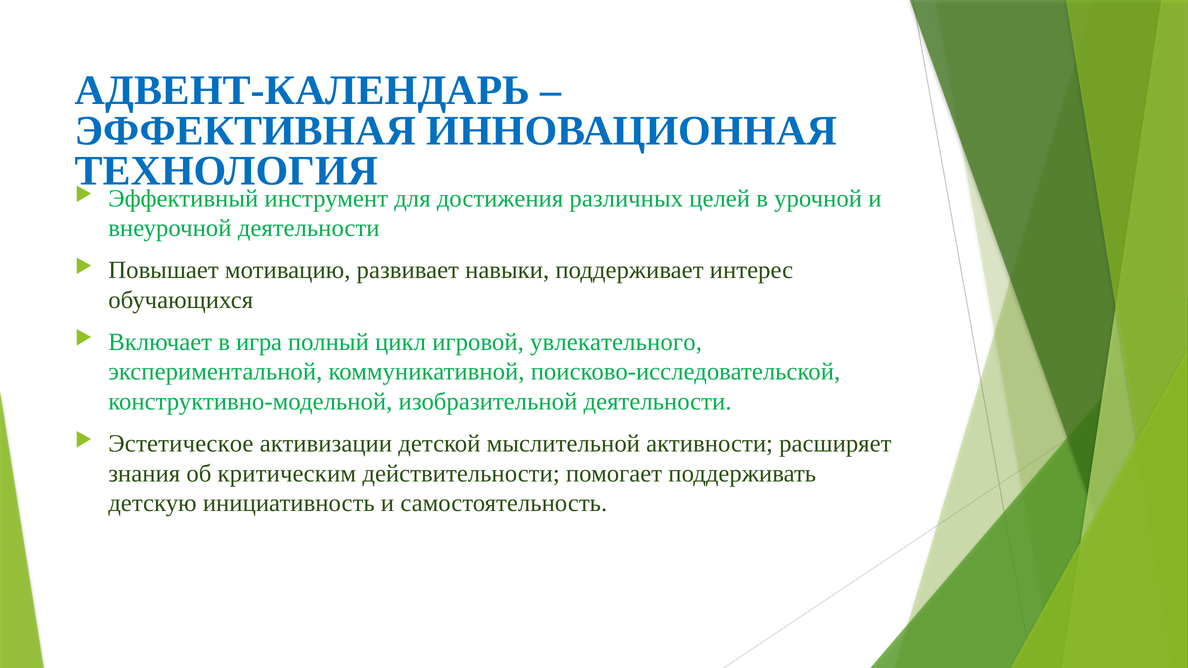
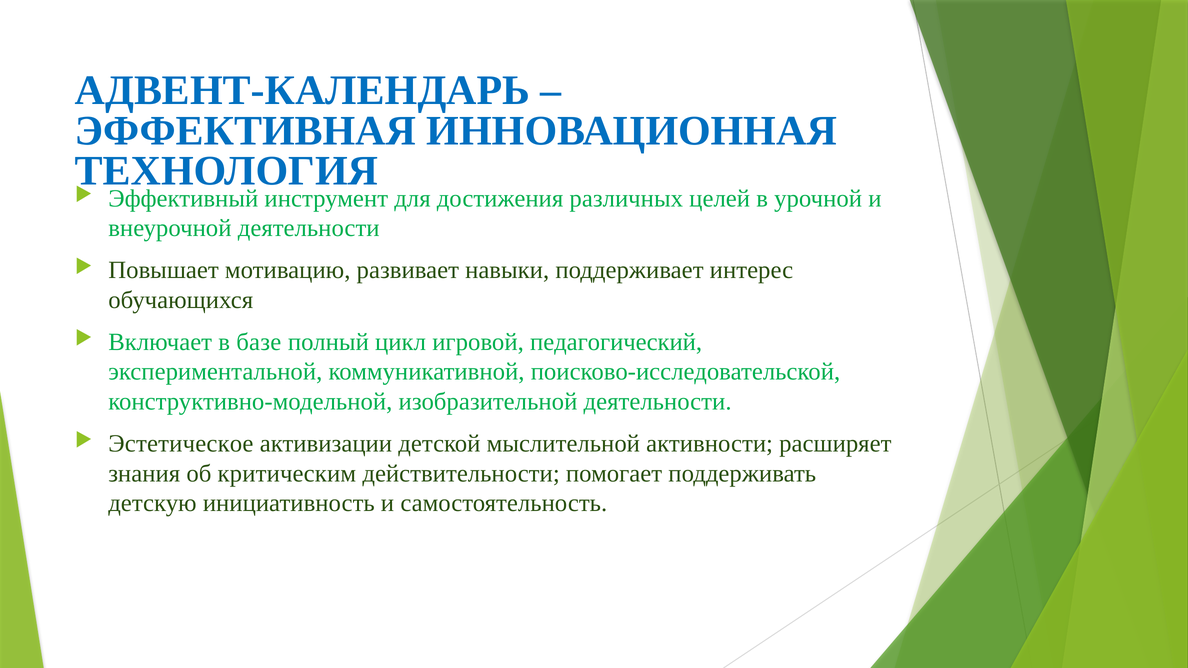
игра: игра -> базе
увлекательного: увлекательного -> педагогический
